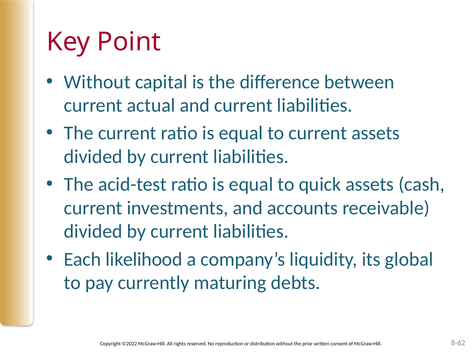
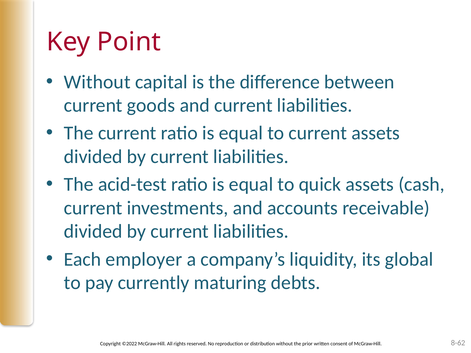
actual: actual -> goods
likelihood: likelihood -> employer
